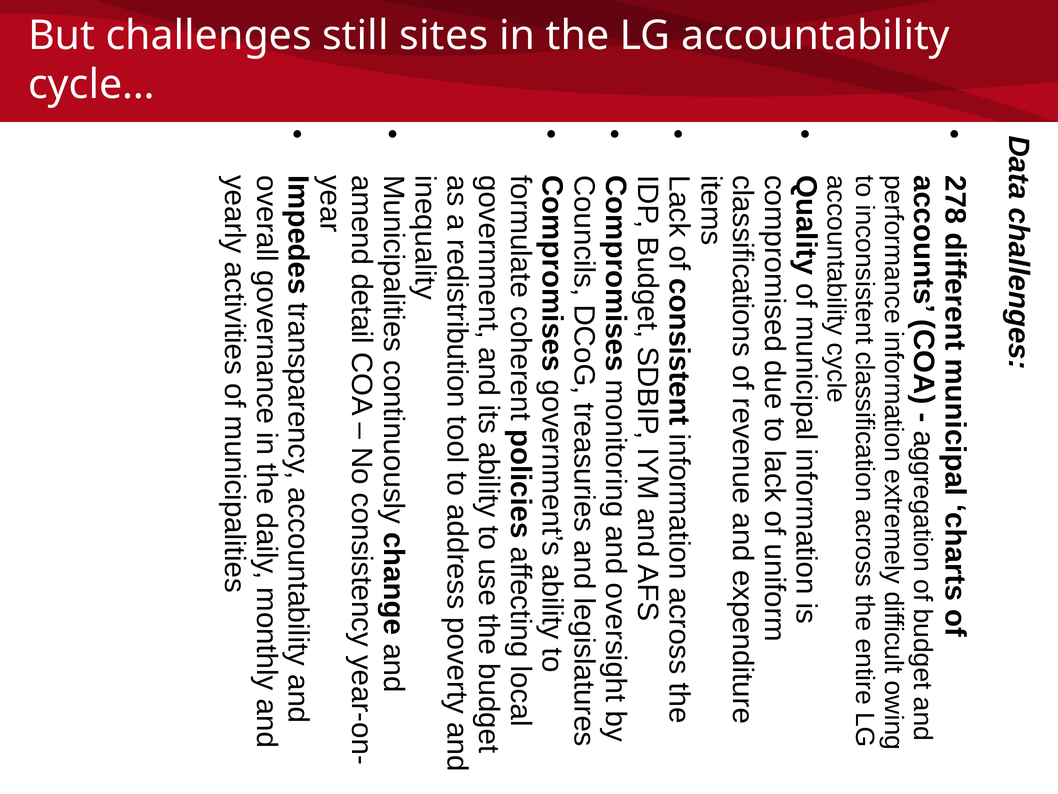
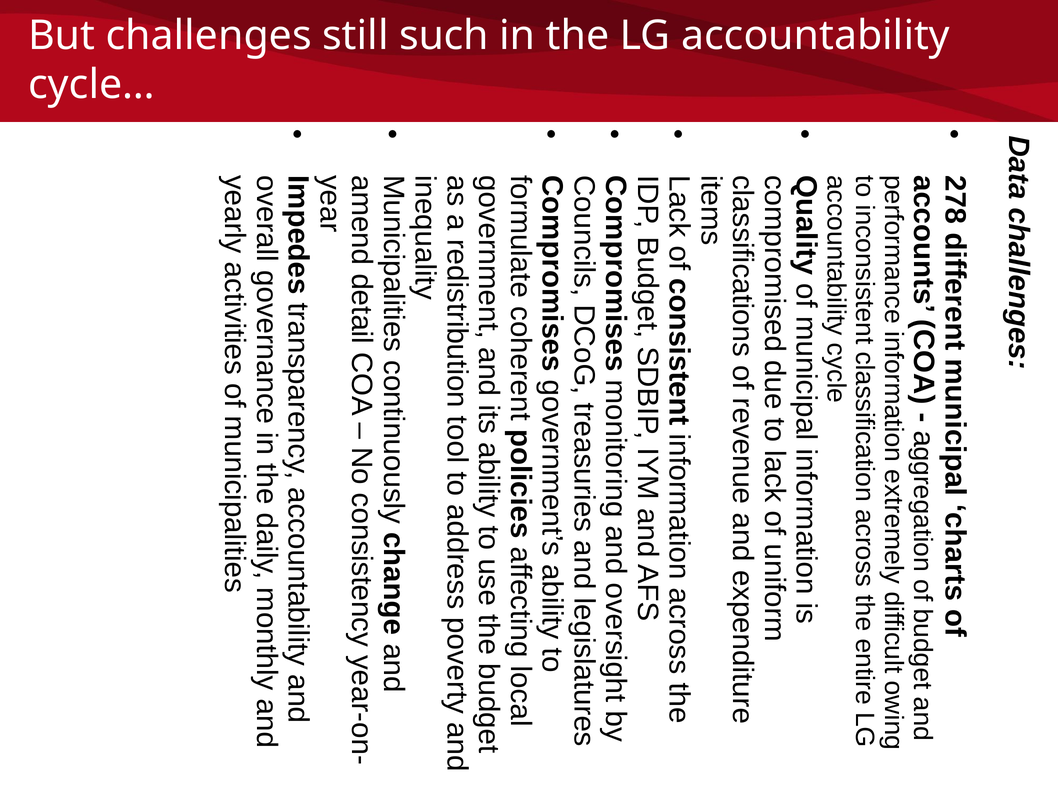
sites: sites -> such
